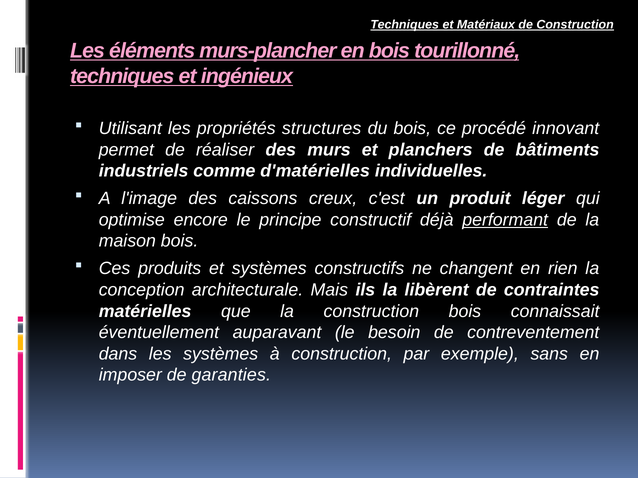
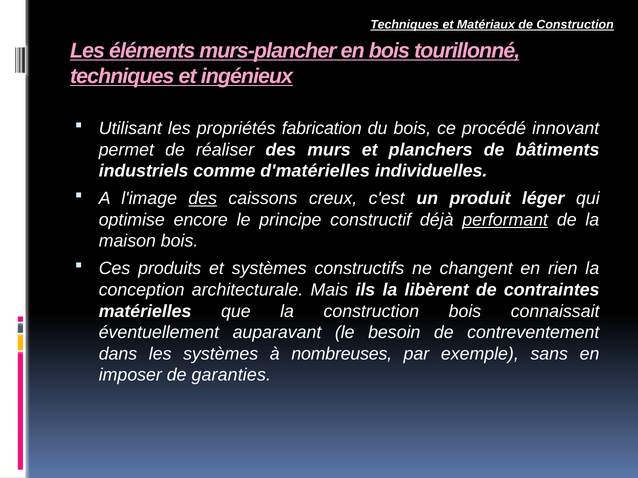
structures: structures -> fabrication
des at (203, 199) underline: none -> present
à construction: construction -> nombreuses
